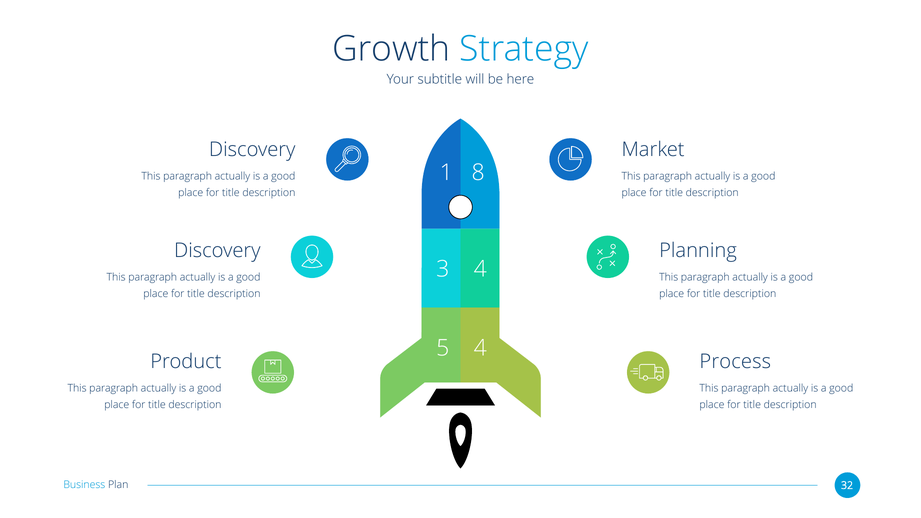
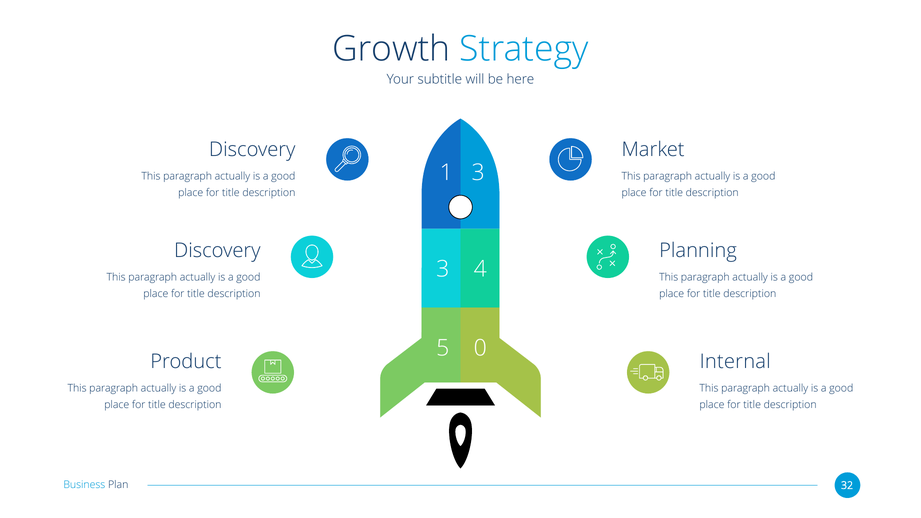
1 8: 8 -> 3
5 4: 4 -> 0
Process: Process -> Internal
